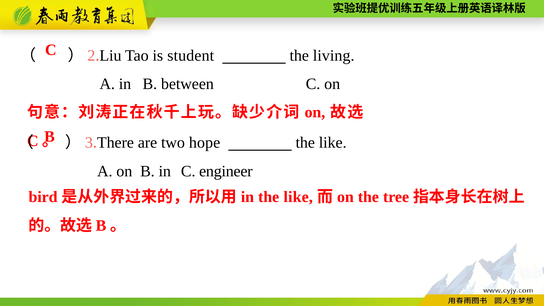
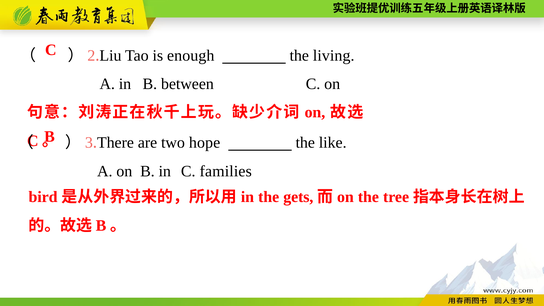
student: student -> enough
engineer: engineer -> families
in the like: like -> gets
